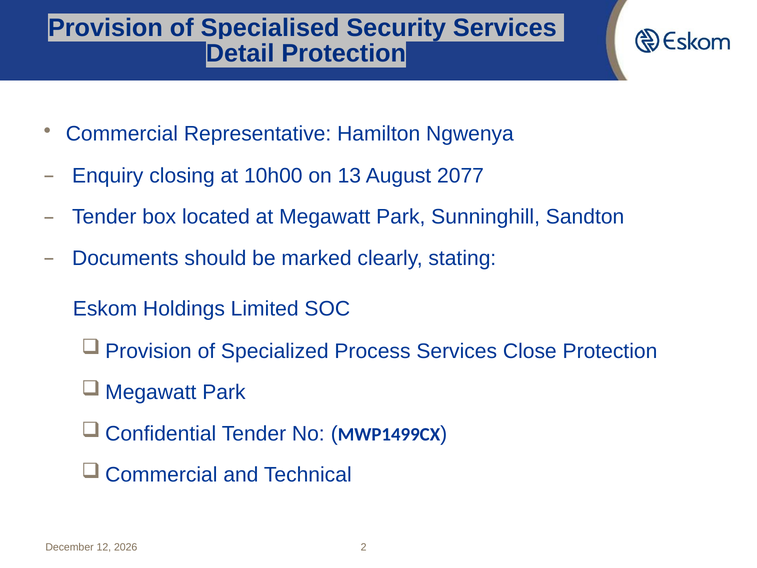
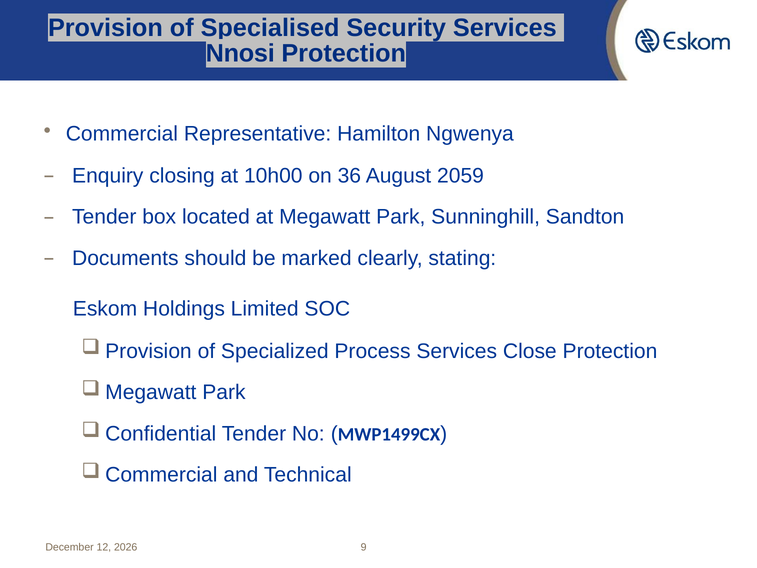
Detail: Detail -> Nnosi
13: 13 -> 36
2077: 2077 -> 2059
2: 2 -> 9
